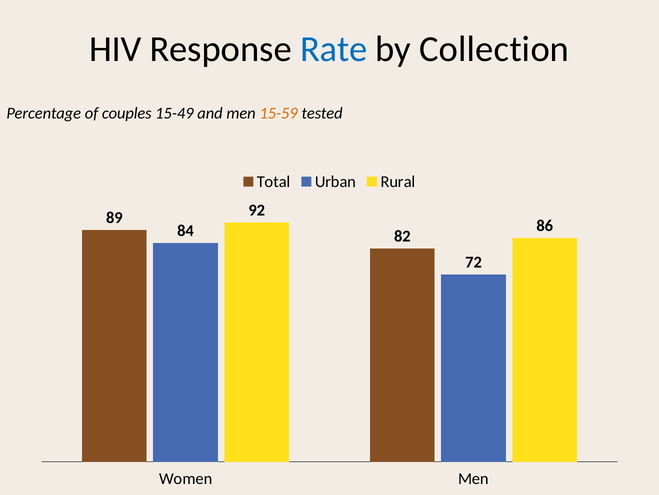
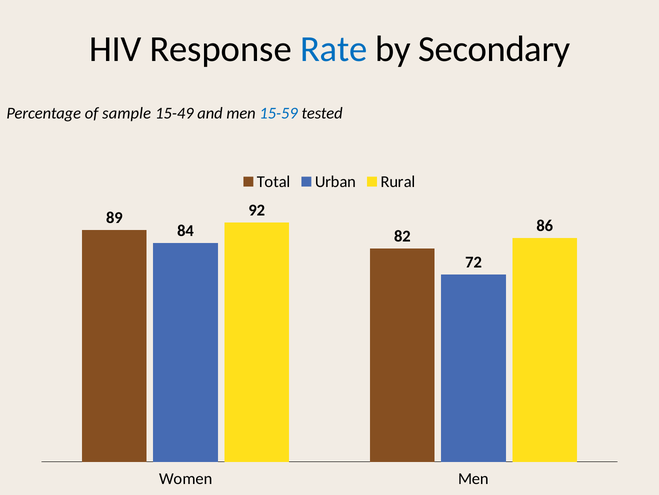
Collection: Collection -> Secondary
couples: couples -> sample
15-59 colour: orange -> blue
